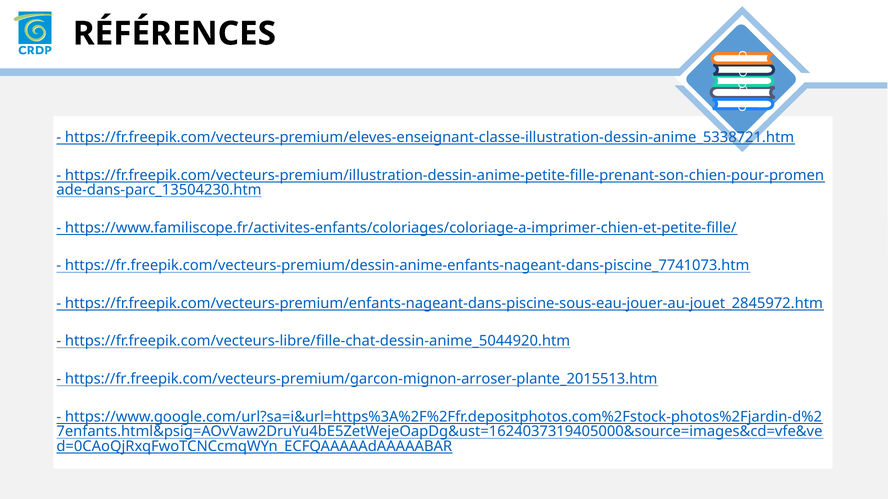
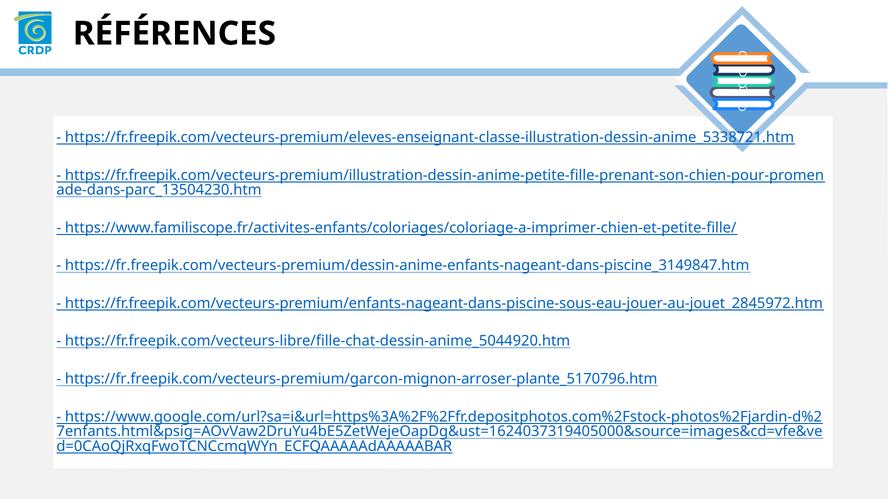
https://fr.freepik.com/vecteurs-premium/dessin-anime-enfants-nageant-dans-piscine_7741073.htm: https://fr.freepik.com/vecteurs-premium/dessin-anime-enfants-nageant-dans-piscine_7741073.htm -> https://fr.freepik.com/vecteurs-premium/dessin-anime-enfants-nageant-dans-piscine_3149847.htm
https://fr.freepik.com/vecteurs-premium/garcon-mignon-arroser-plante_2015513.htm: https://fr.freepik.com/vecteurs-premium/garcon-mignon-arroser-plante_2015513.htm -> https://fr.freepik.com/vecteurs-premium/garcon-mignon-arroser-plante_5170796.htm
